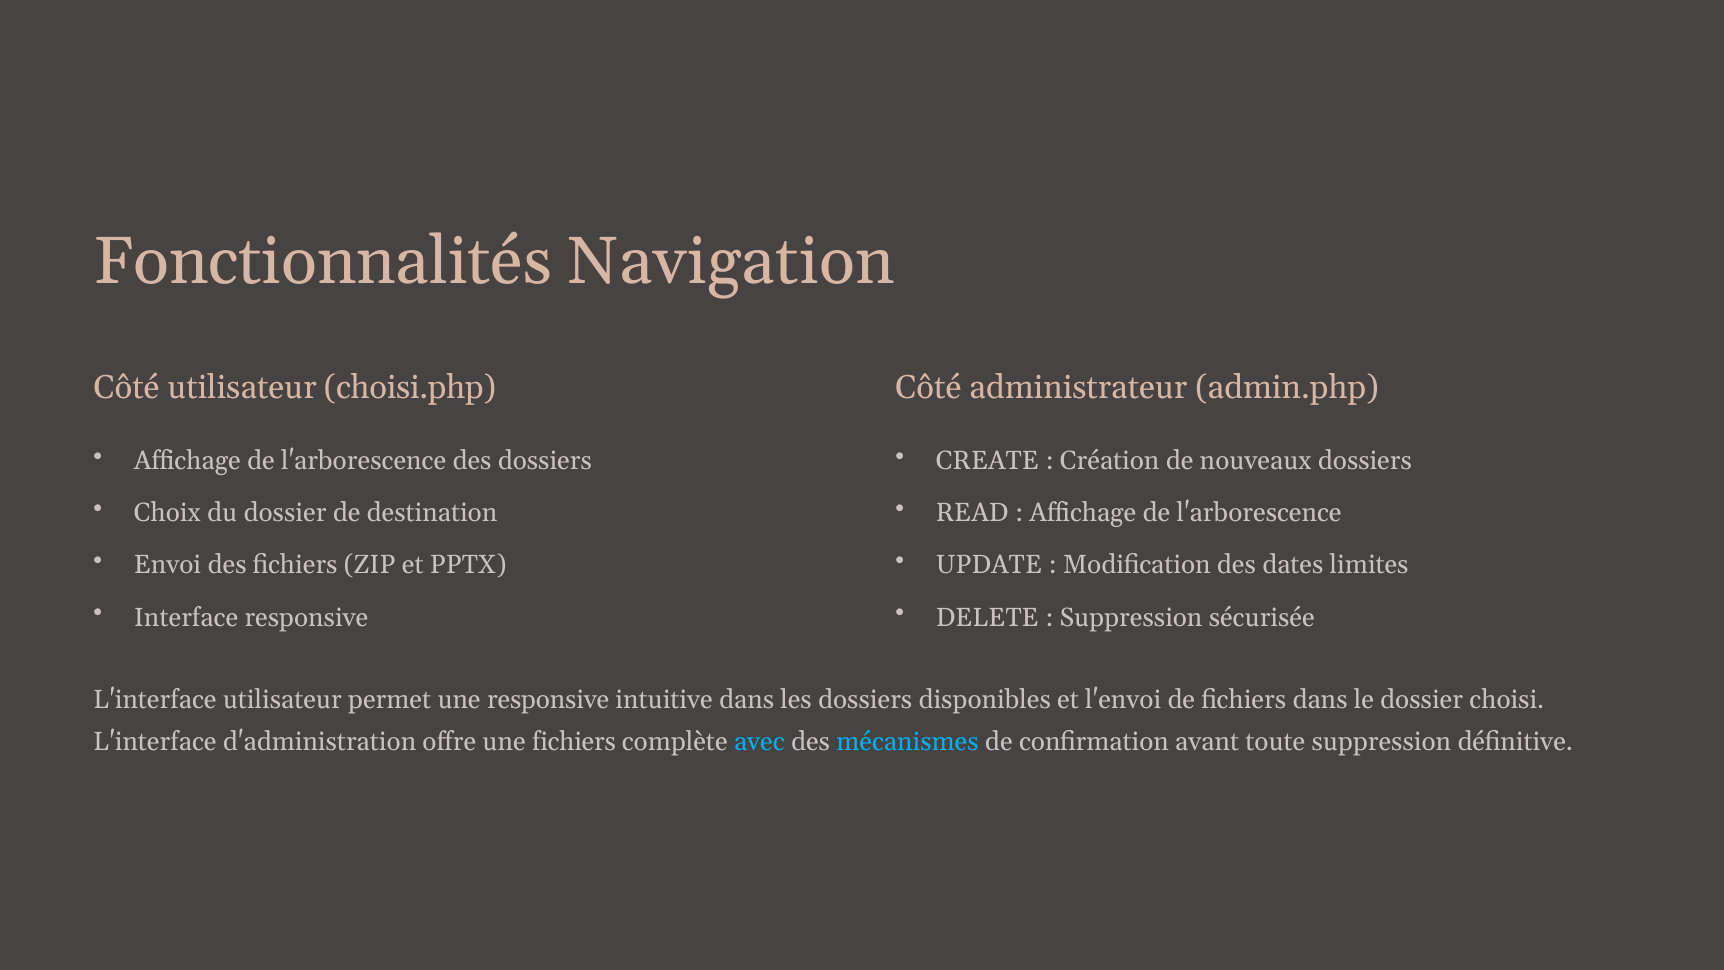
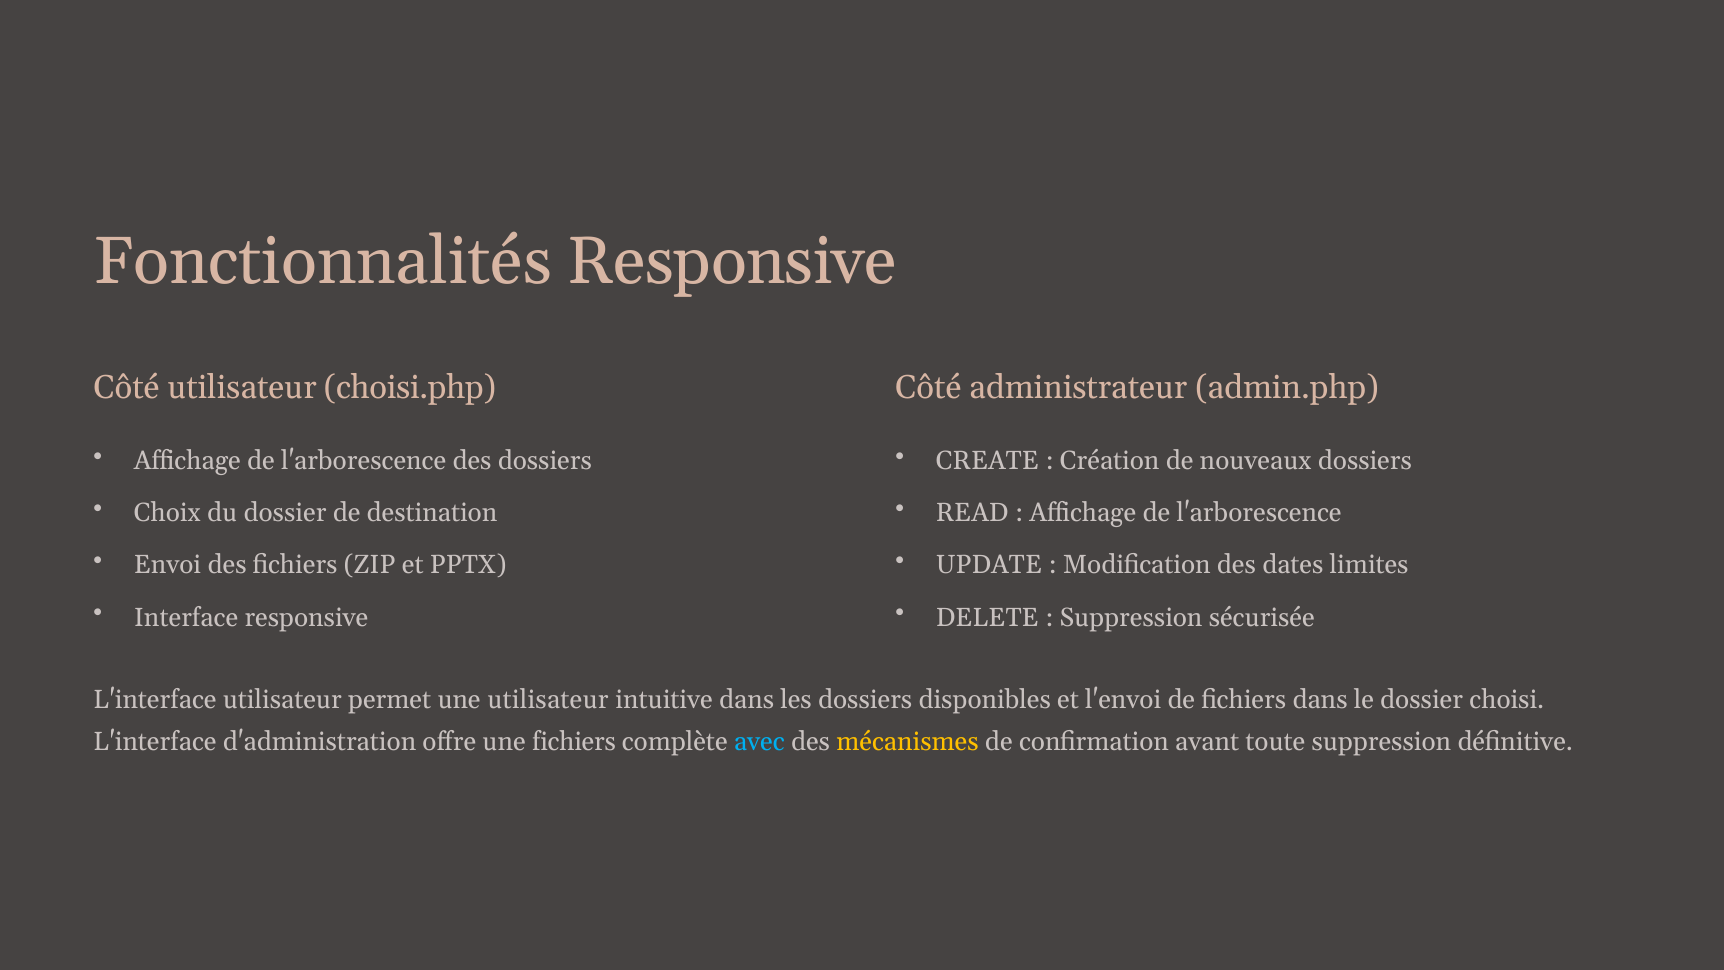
Fonctionnalités Navigation: Navigation -> Responsive
une responsive: responsive -> utilisateur
mécanismes colour: light blue -> yellow
